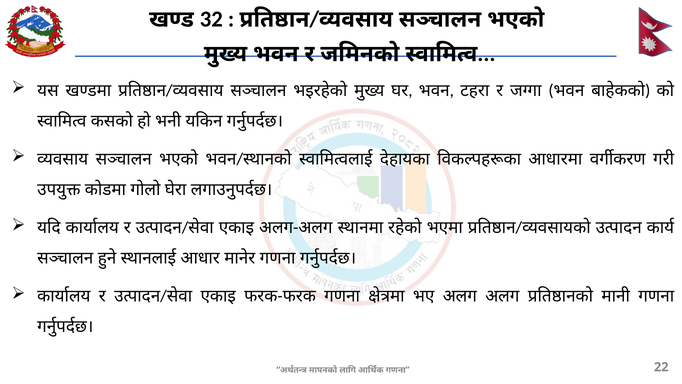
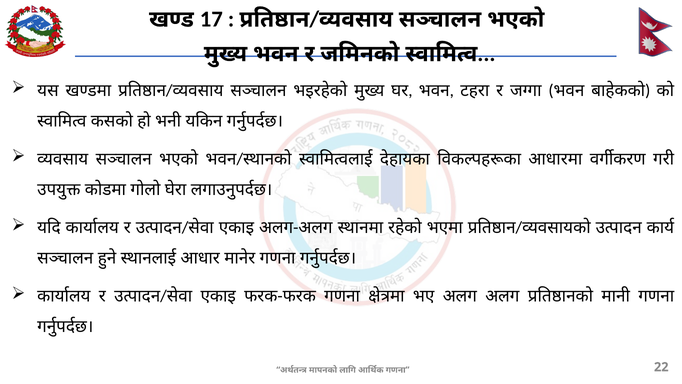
32: 32 -> 17
